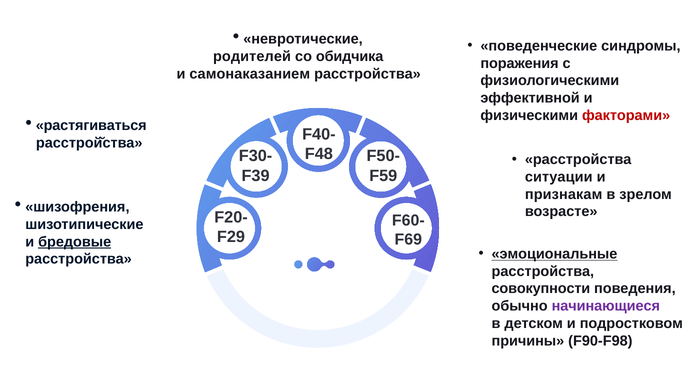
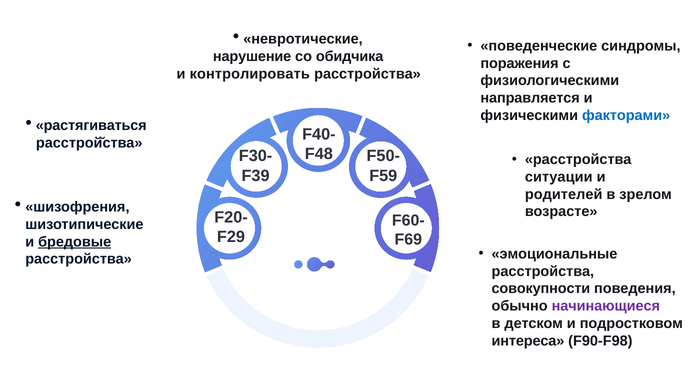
родителей: родителей -> нарушение
самонаказанием: самонаказанием -> контролировать
эффективной: эффективной -> направляется
факторами colour: red -> blue
признакам: признакам -> родителей
эмоциональные underline: present -> none
причины: причины -> интереса
